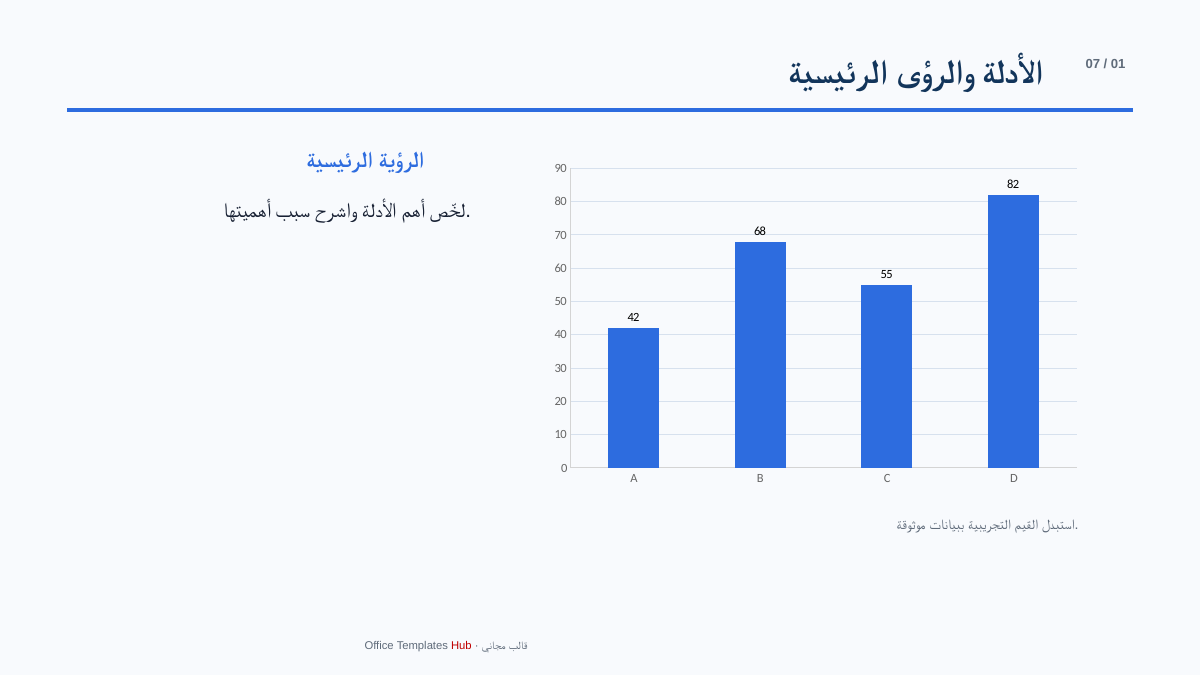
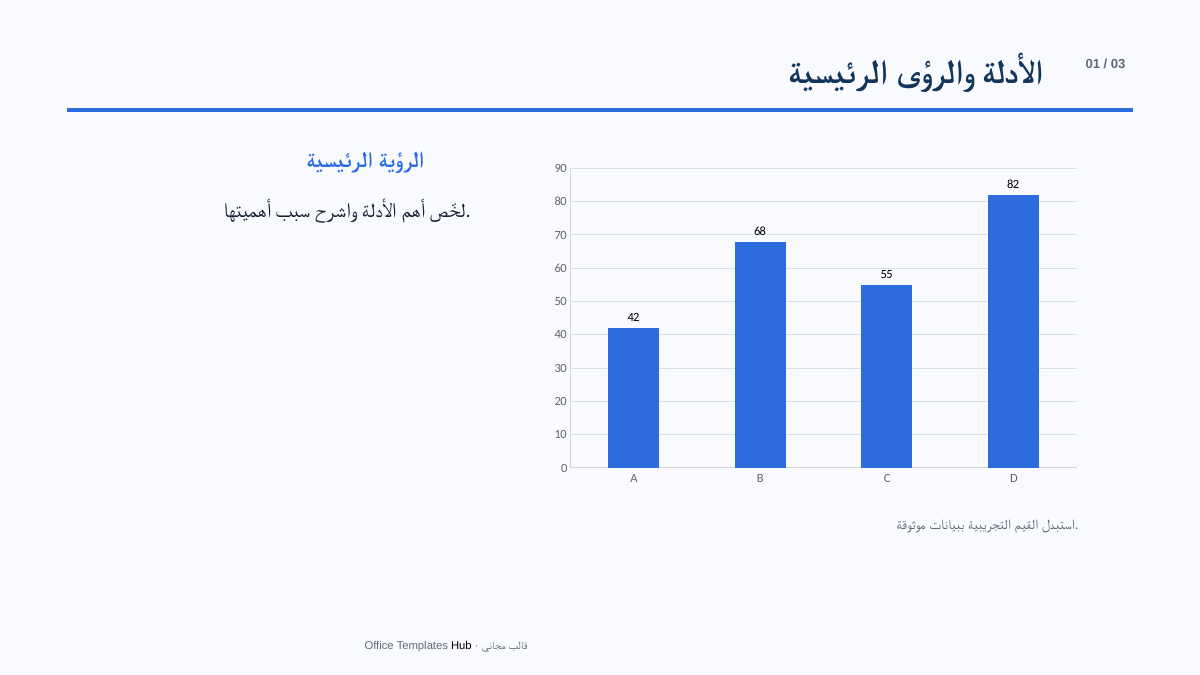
07: 07 -> 01
01: 01 -> 03
Hub colour: red -> black
